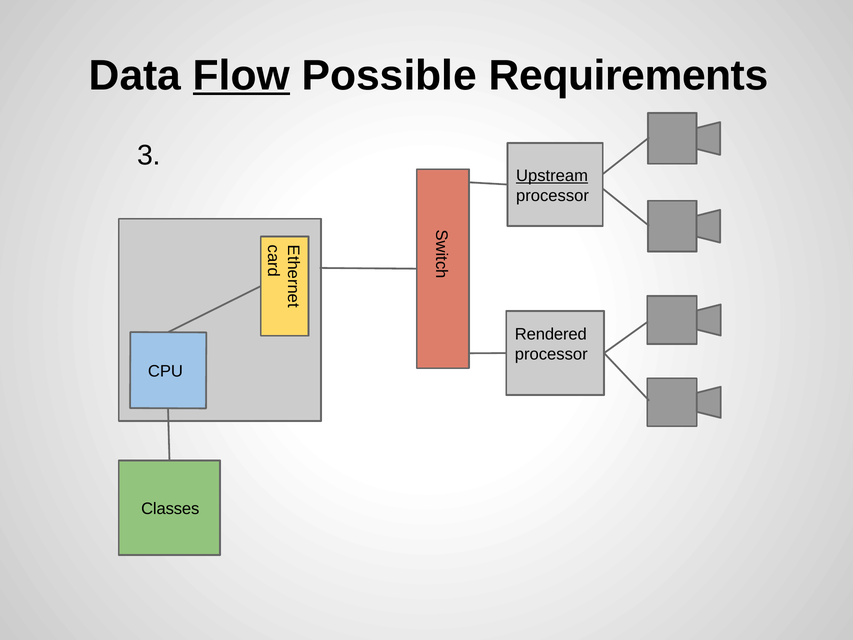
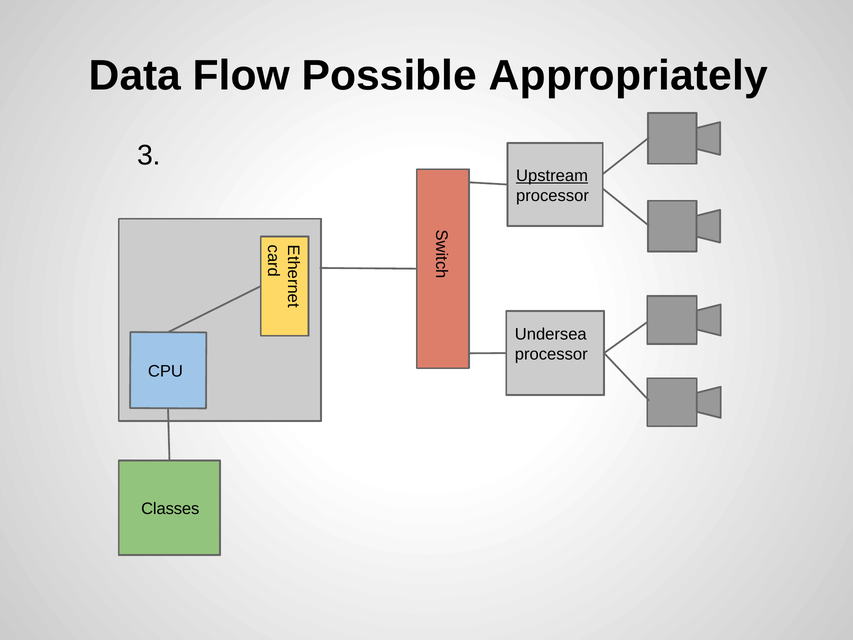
Flow underline: present -> none
Requirements: Requirements -> Appropriately
Rendered: Rendered -> Undersea
